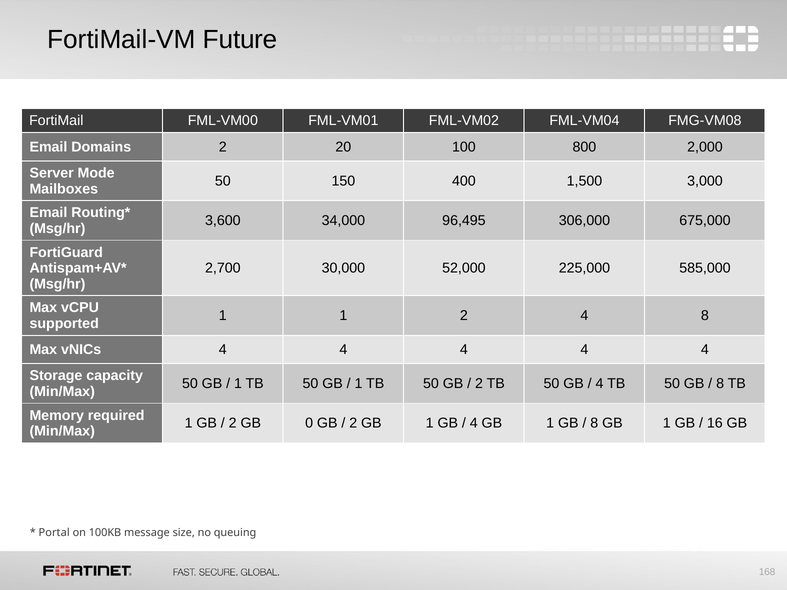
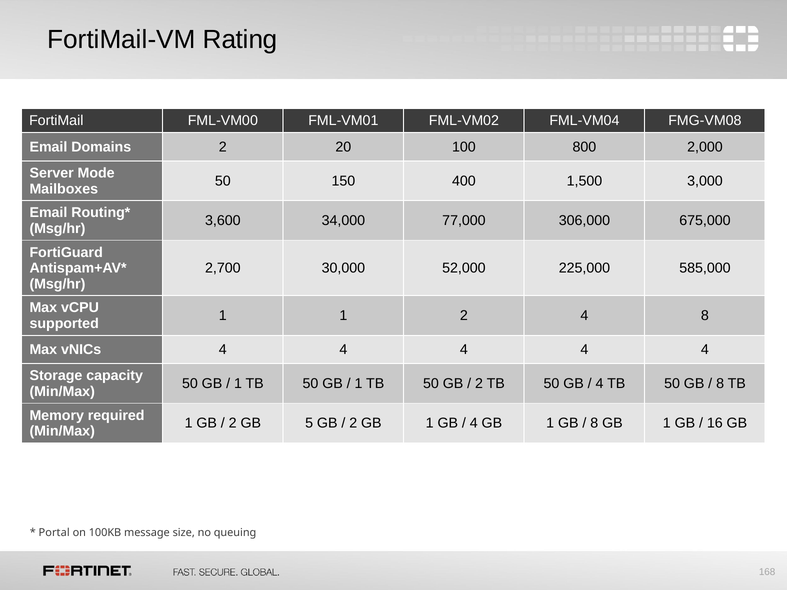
Future: Future -> Rating
96,495: 96,495 -> 77,000
0: 0 -> 5
